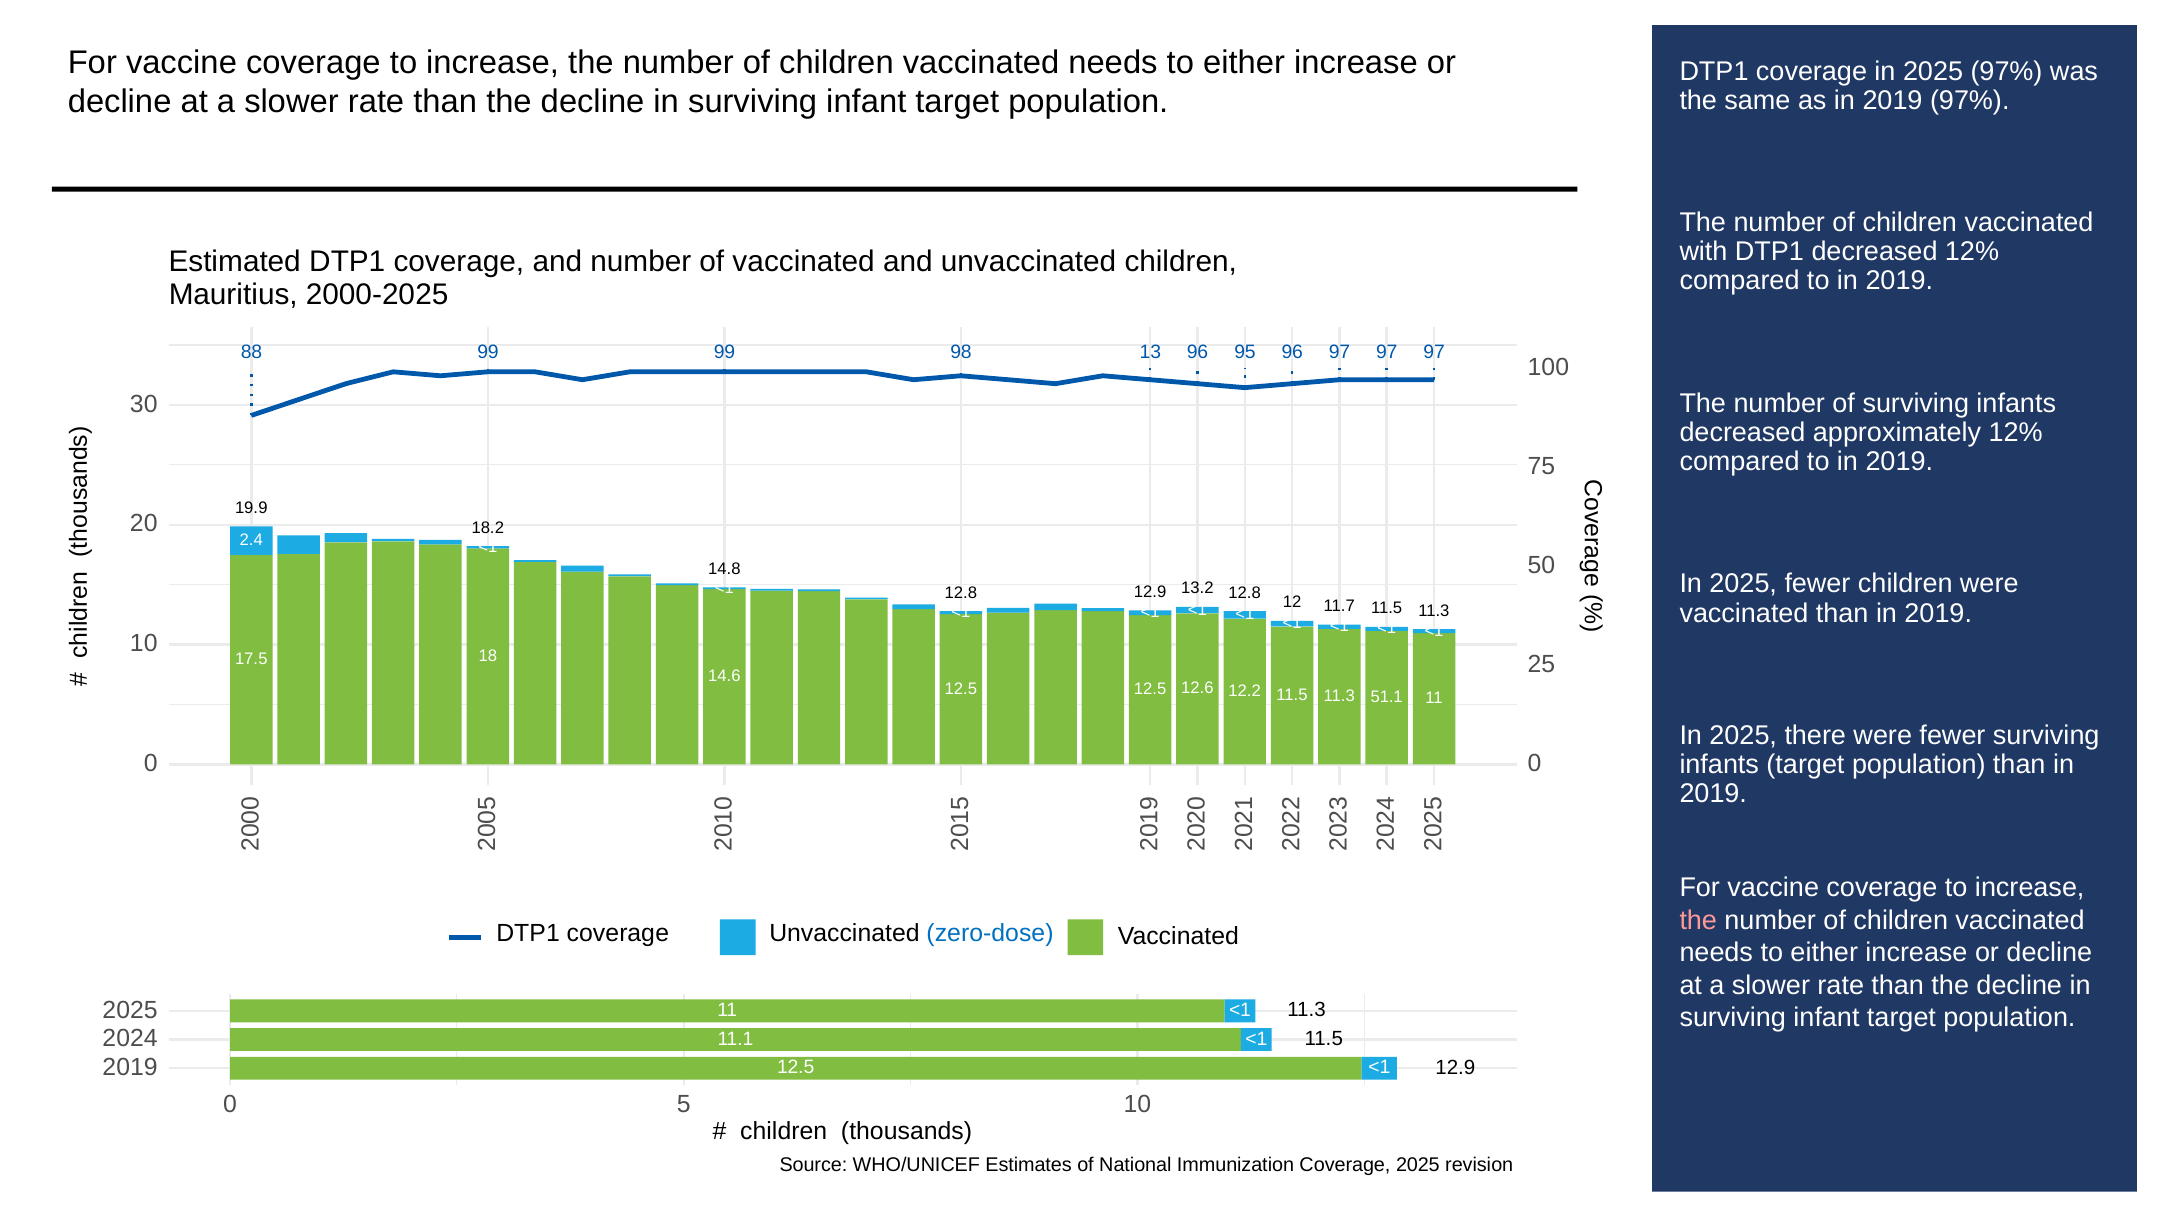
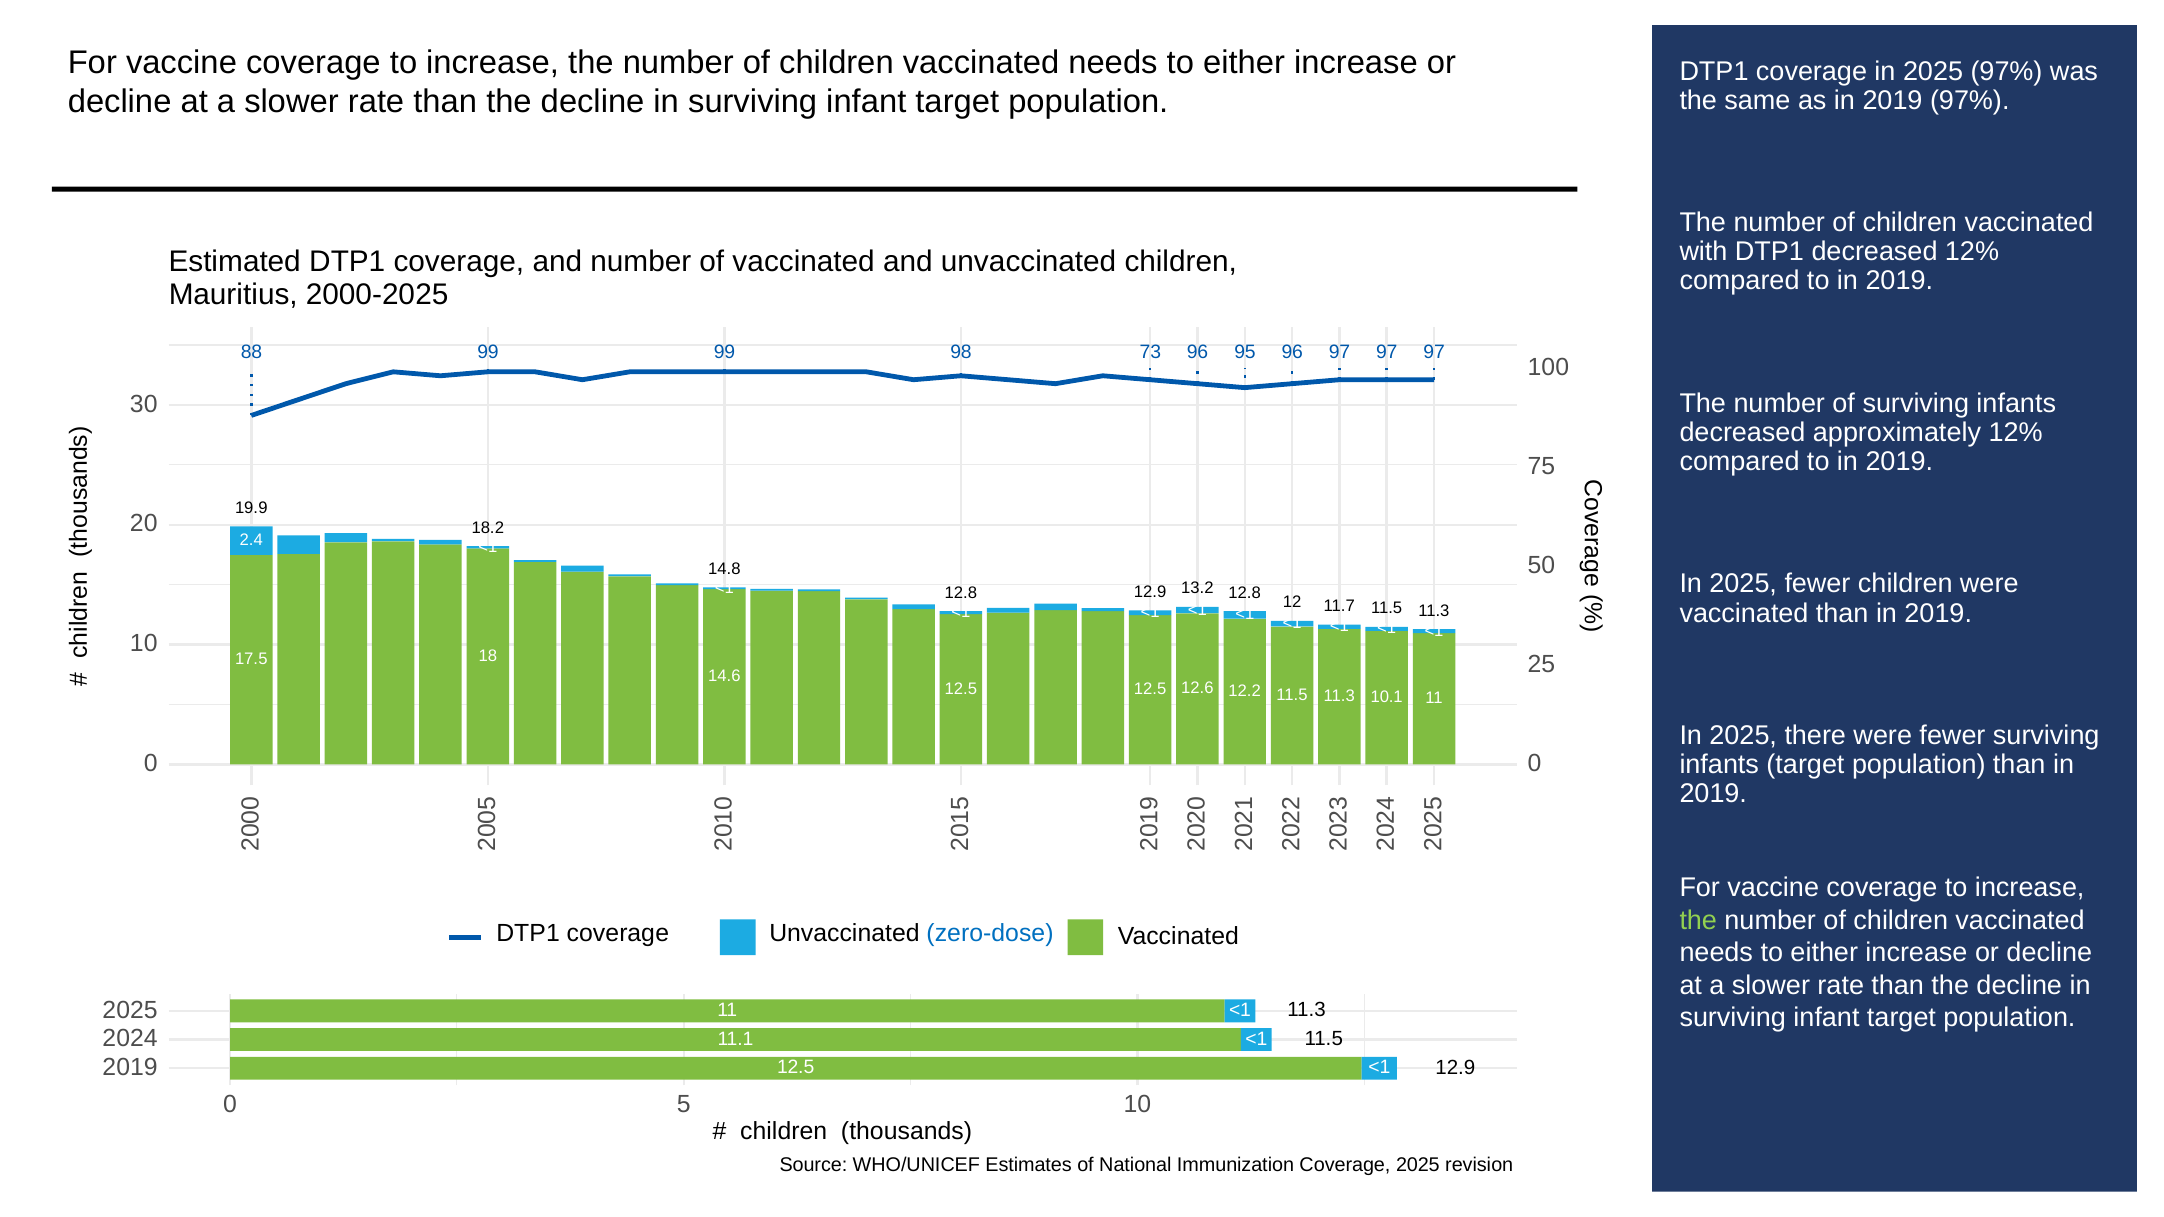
13: 13 -> 73
51.1: 51.1 -> 10.1
the at (1698, 920) colour: pink -> light green
